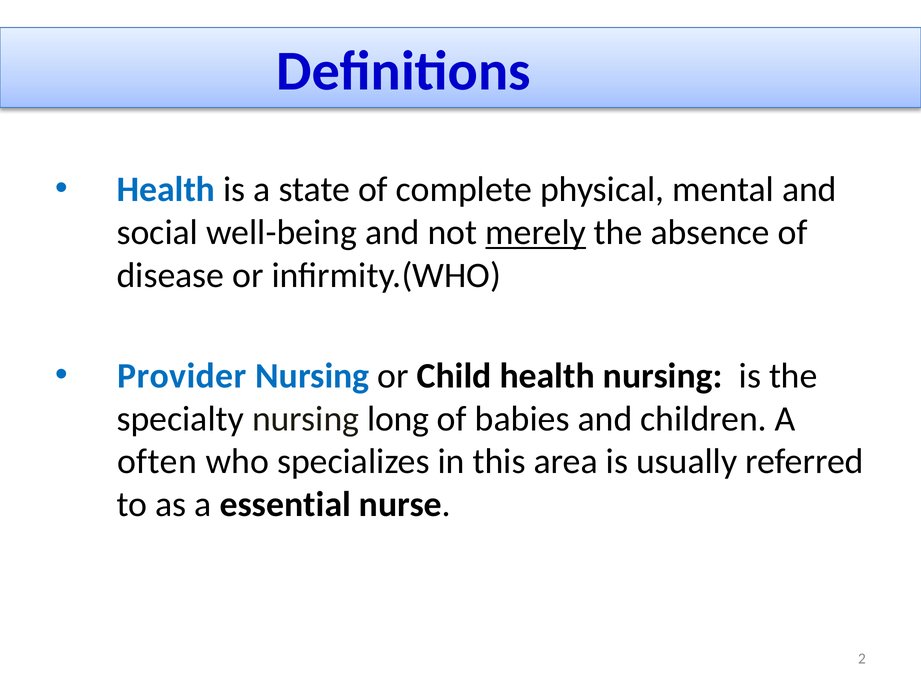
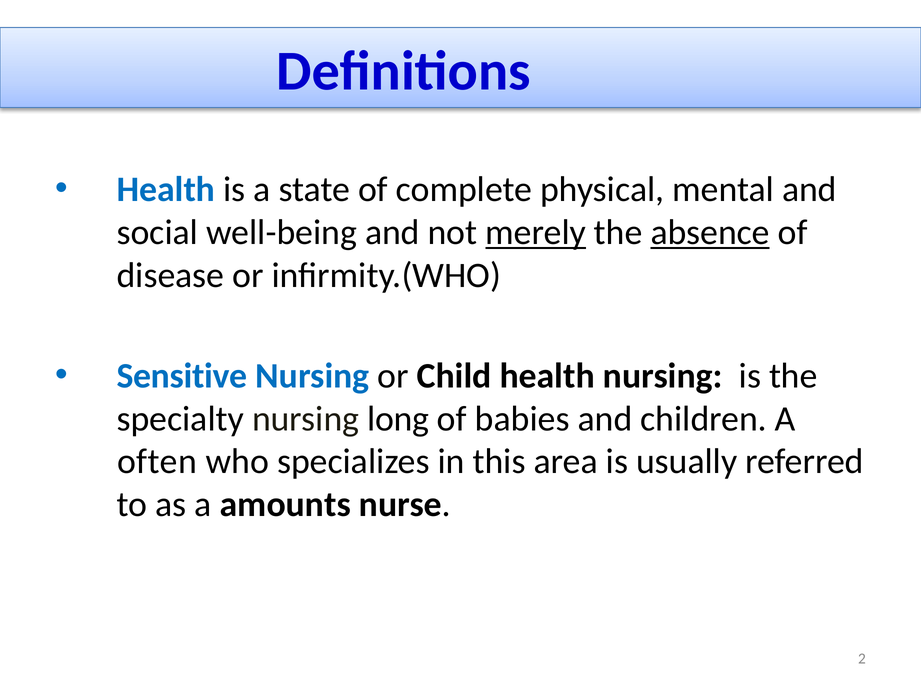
absence underline: none -> present
Provider: Provider -> Sensitive
essential: essential -> amounts
